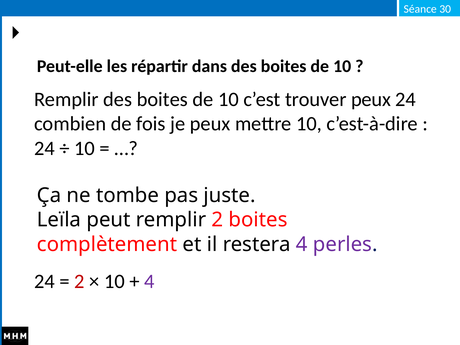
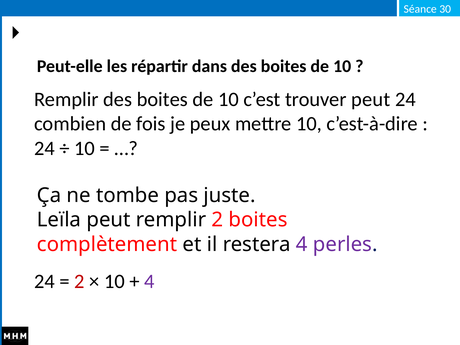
trouver peux: peux -> peut
